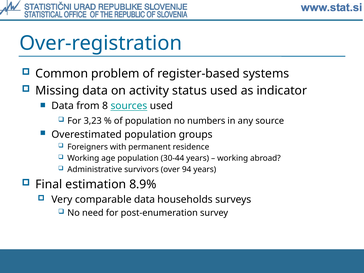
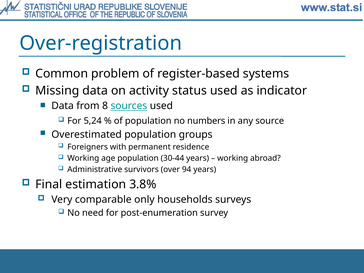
3,23: 3,23 -> 5,24
8.9%: 8.9% -> 3.8%
comparable data: data -> only
